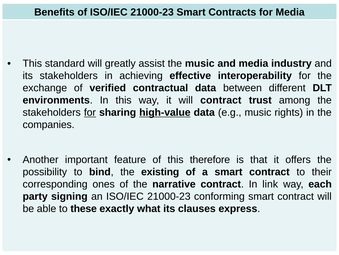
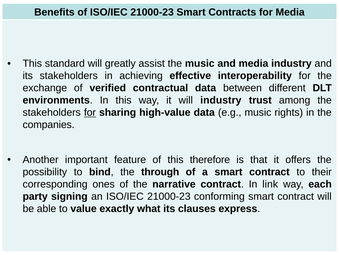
will contract: contract -> industry
high-value underline: present -> none
existing: existing -> through
these: these -> value
